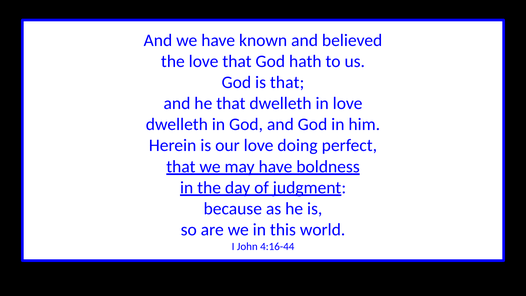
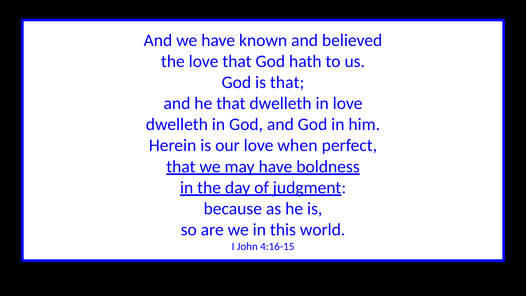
doing: doing -> when
4:16-44: 4:16-44 -> 4:16-15
